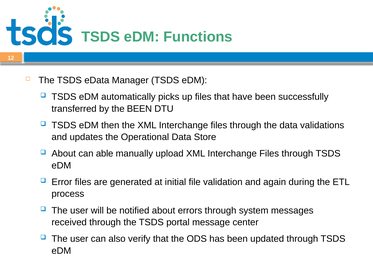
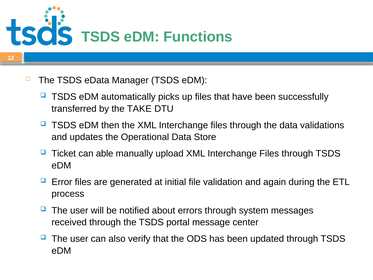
the BEEN: BEEN -> TAKE
About at (64, 153): About -> Ticket
